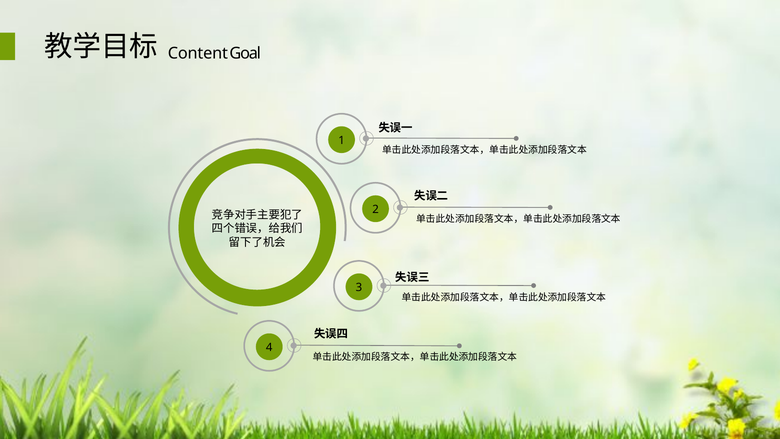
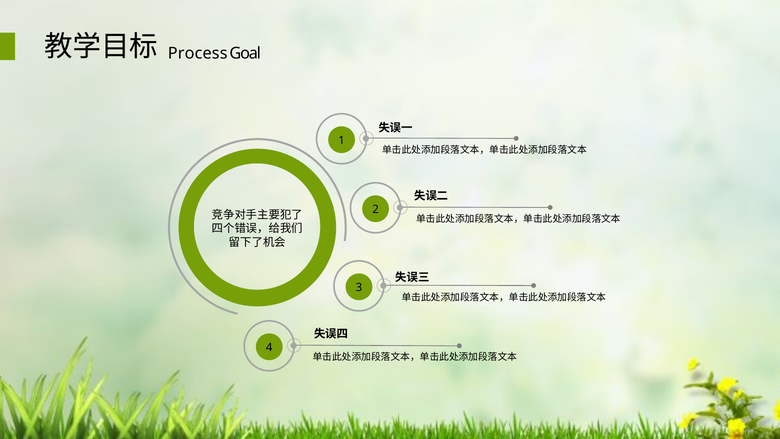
Content: Content -> Process
